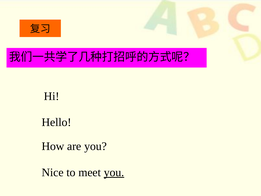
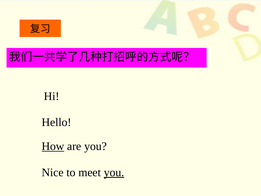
How underline: none -> present
